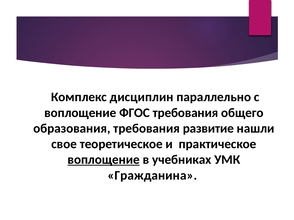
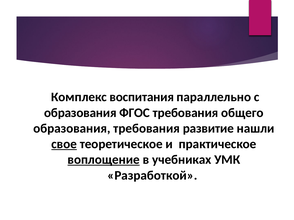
дисциплин: дисциплин -> воспитания
воплощение at (80, 113): воплощение -> образования
свое underline: none -> present
Гражданина: Гражданина -> Разработкой
